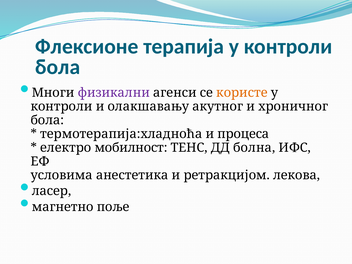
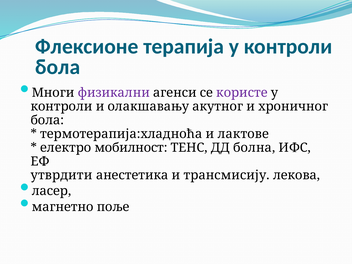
користе colour: orange -> purple
процеса: процеса -> лактове
условима: условима -> утврдити
ретракцијом: ретракцијом -> трансмисију
